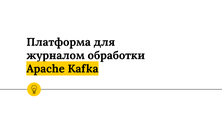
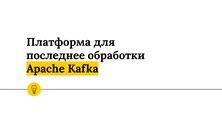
журналом: журналом -> последнее
